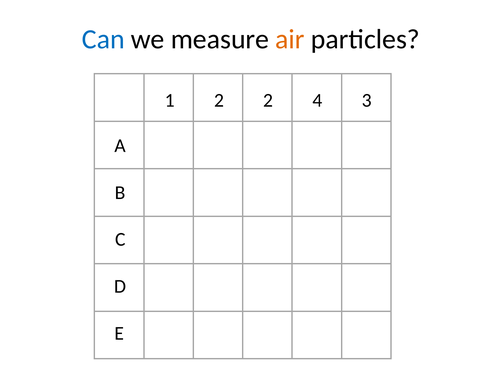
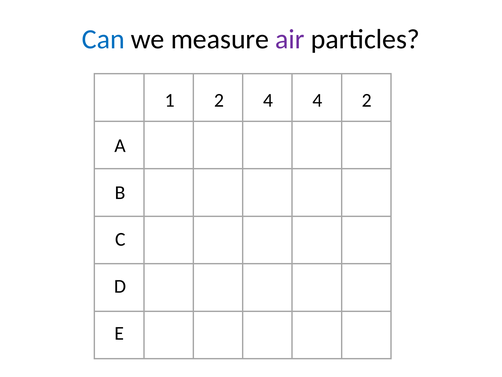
air colour: orange -> purple
2 2: 2 -> 4
4 3: 3 -> 2
